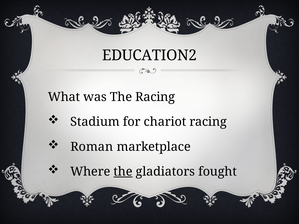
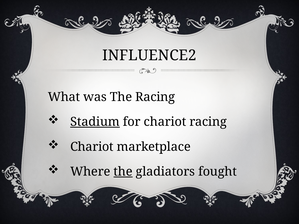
EDUCATION2: EDUCATION2 -> INFLUENCE2
Stadium underline: none -> present
Roman at (92, 147): Roman -> Chariot
